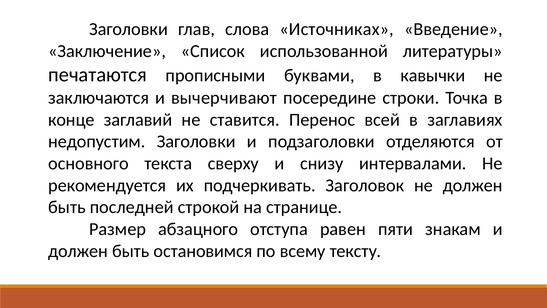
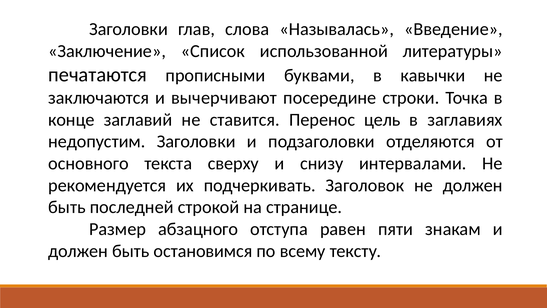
Источниках: Источниках -> Называлась
всей: всей -> цель
